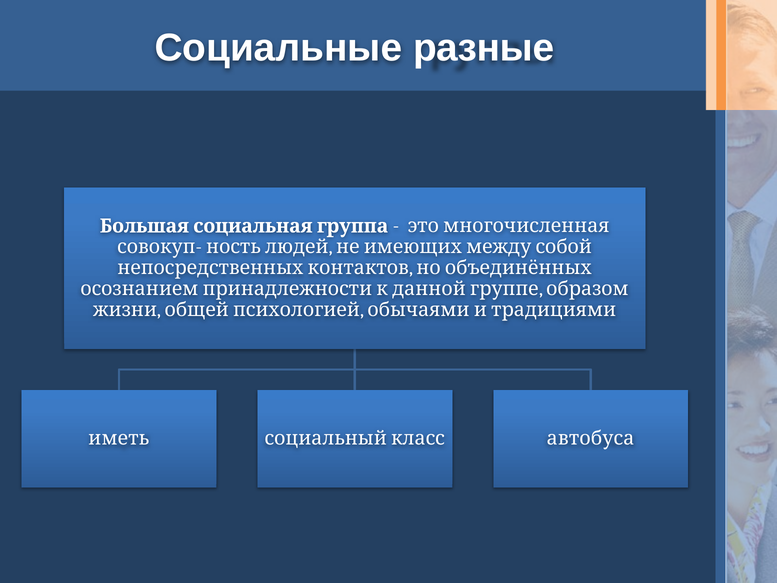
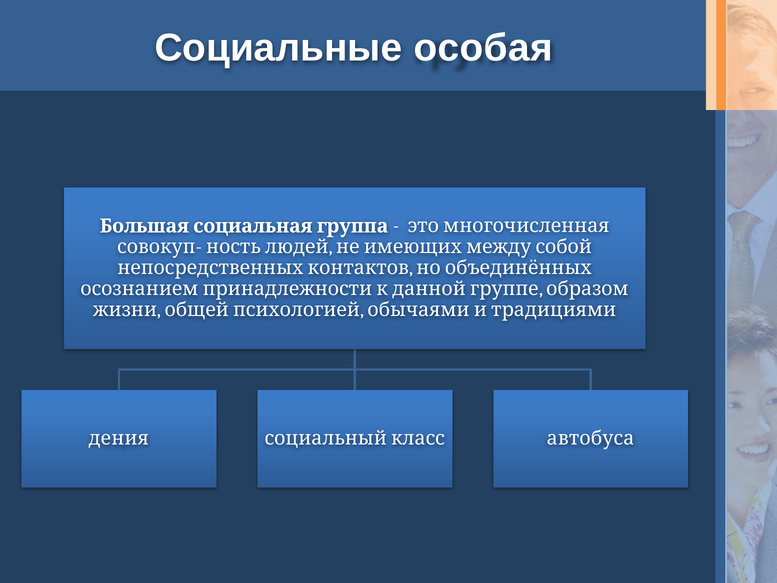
разные: разные -> особая
иметь: иметь -> дения
